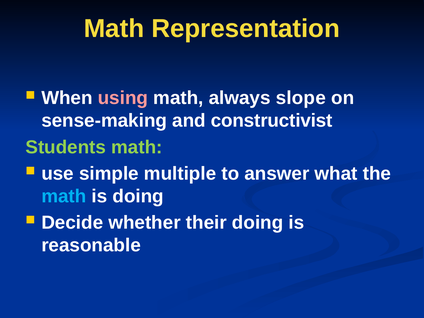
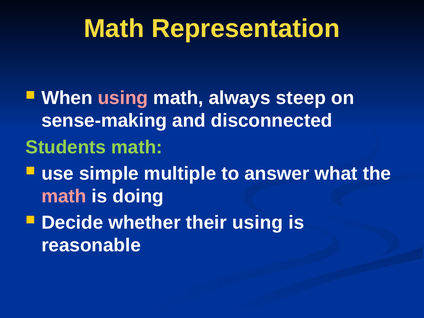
slope: slope -> steep
constructivist: constructivist -> disconnected
math at (64, 196) colour: light blue -> pink
their doing: doing -> using
